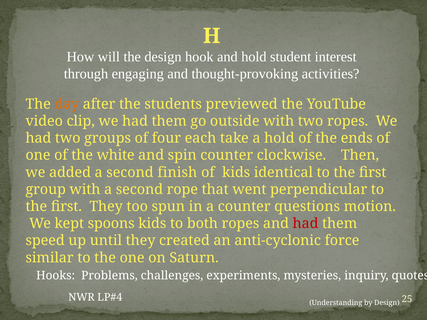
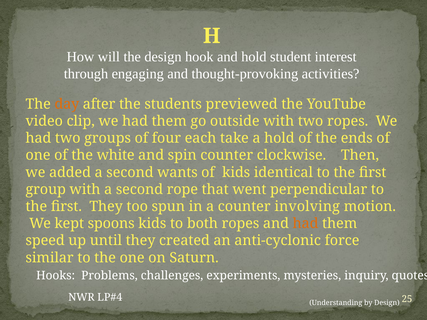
finish: finish -> wants
questions: questions -> involving
had at (306, 224) colour: red -> orange
